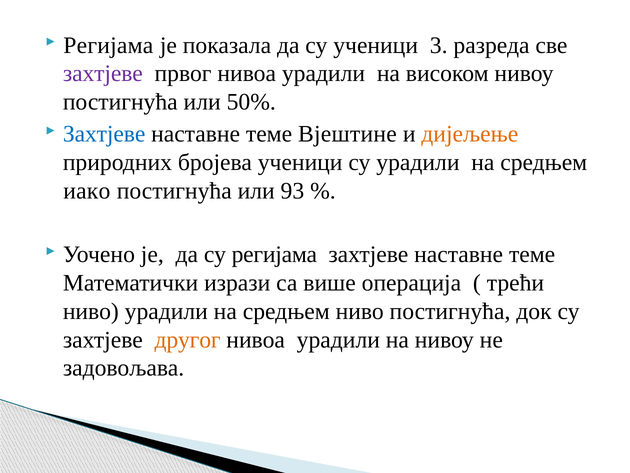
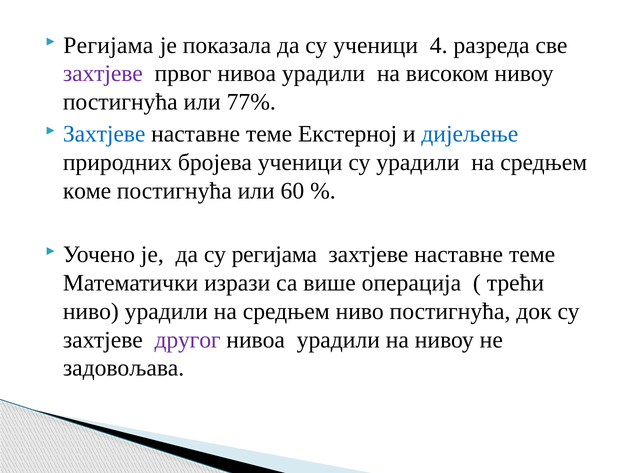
3: 3 -> 4
50%: 50% -> 77%
Вјештине: Вјештине -> Екстерној
дијељење colour: orange -> blue
иако: иако -> коме
93: 93 -> 60
другог colour: orange -> purple
